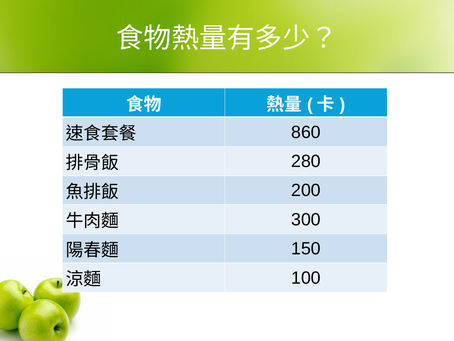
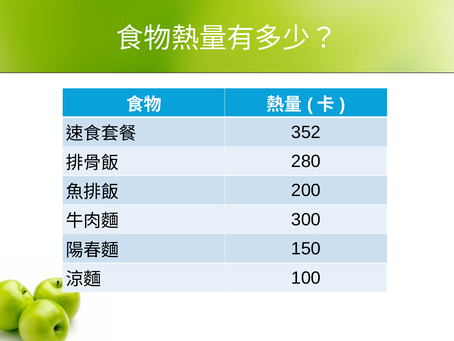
860: 860 -> 352
